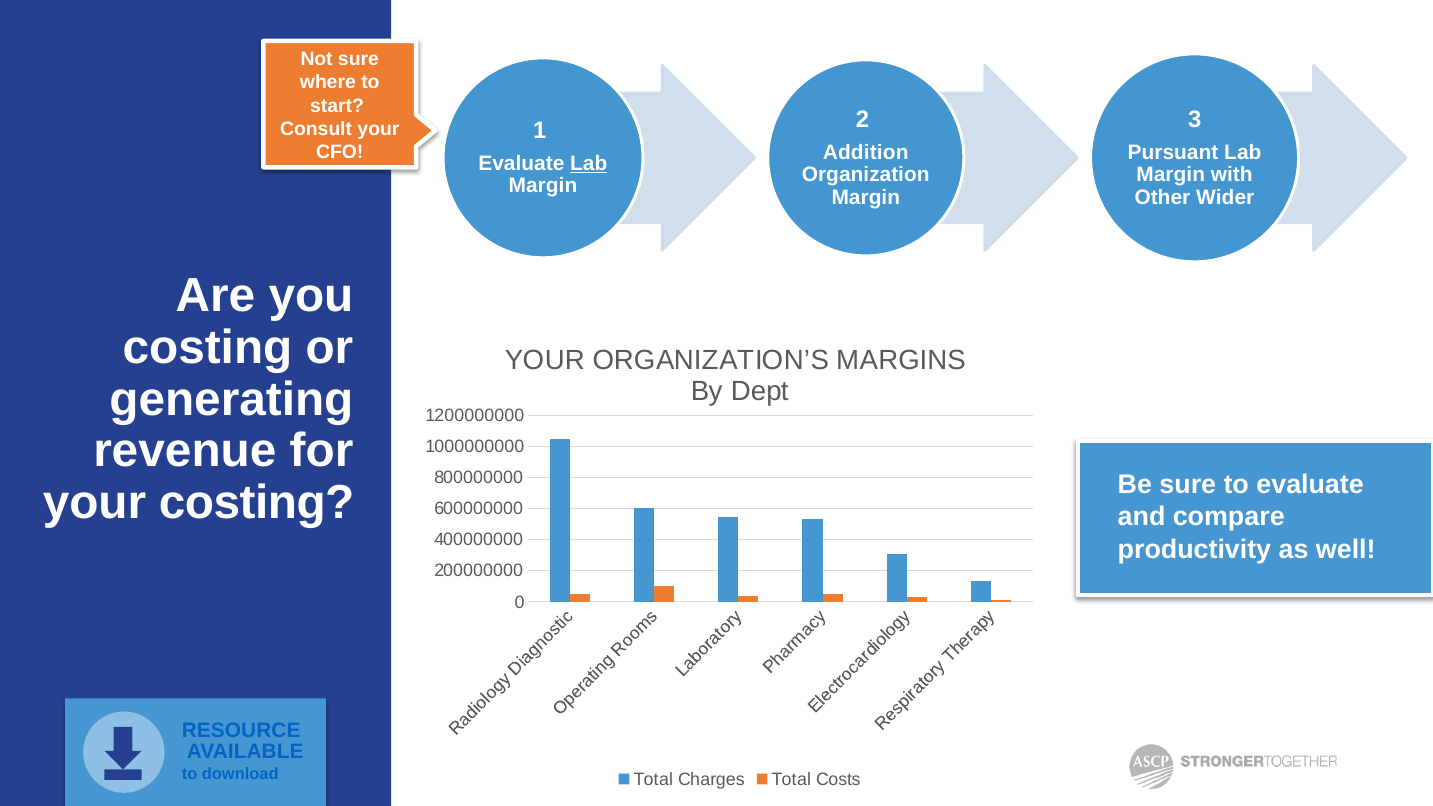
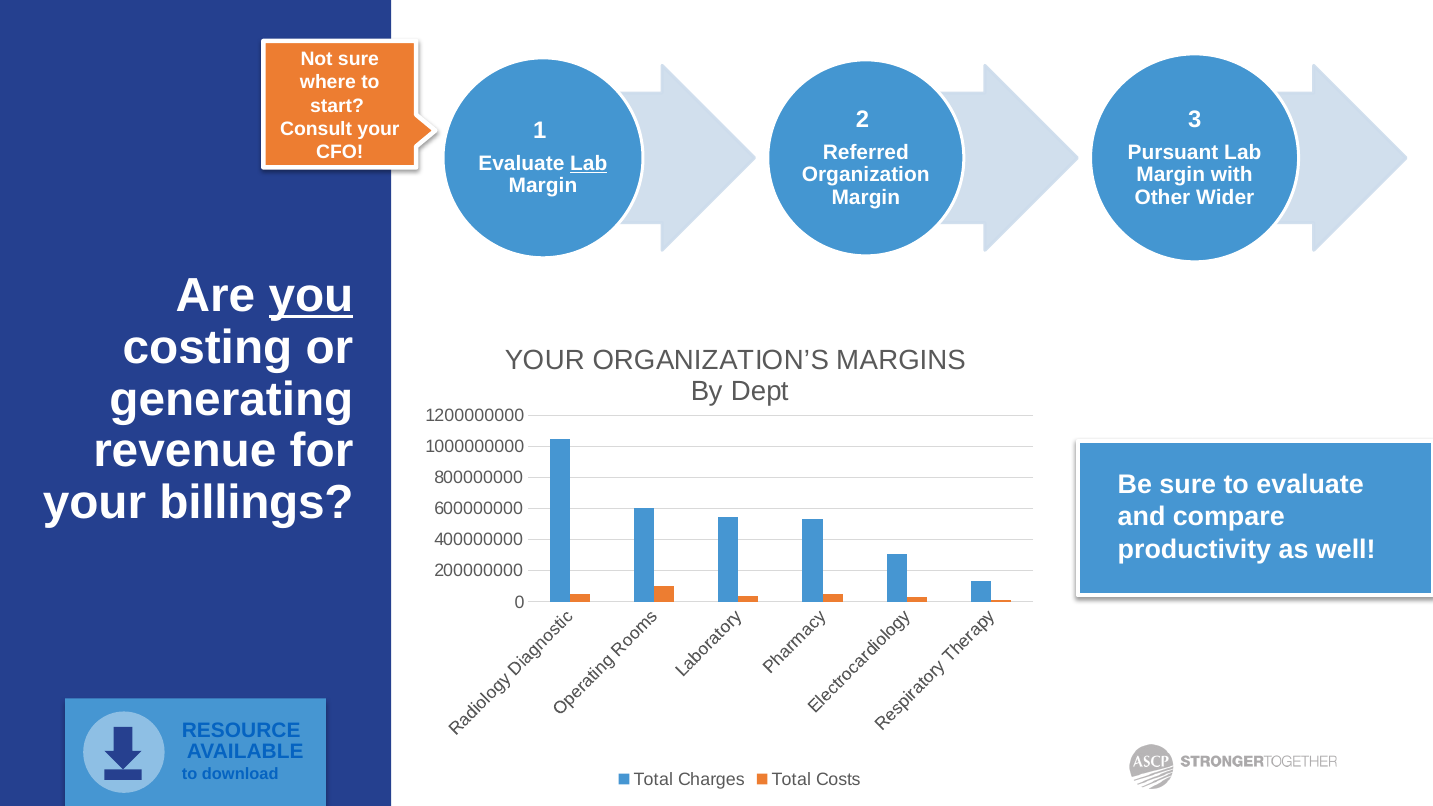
Addition: Addition -> Referred
you underline: none -> present
your costing: costing -> billings
